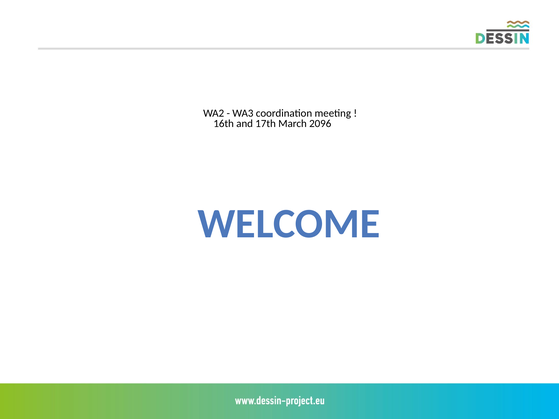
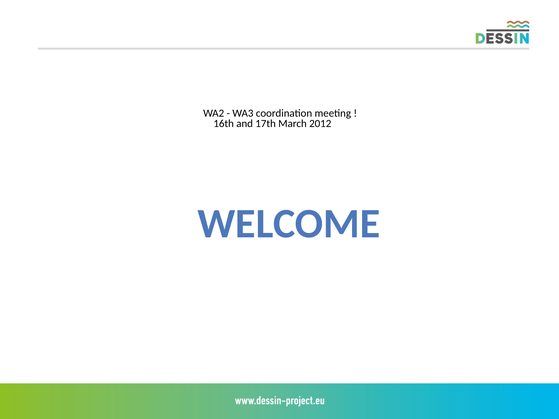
2096: 2096 -> 2012
